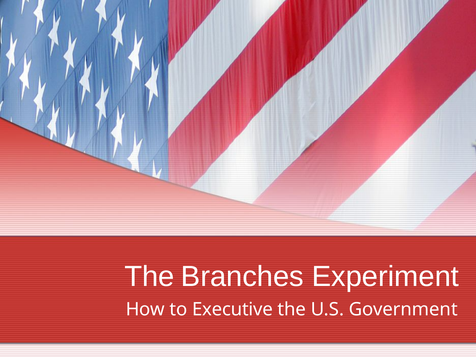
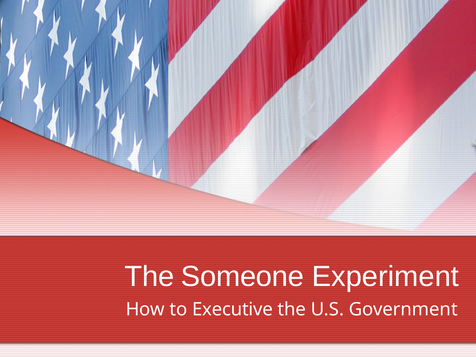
Branches: Branches -> Someone
